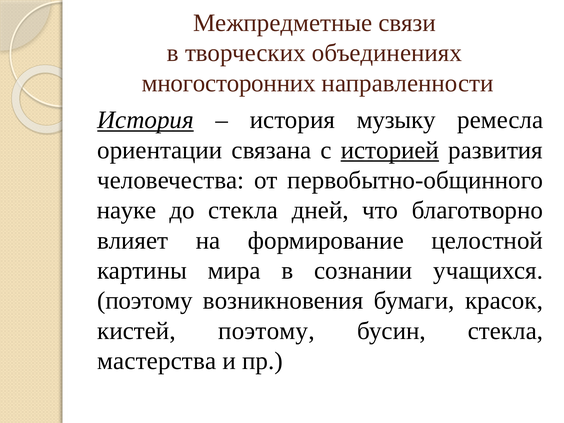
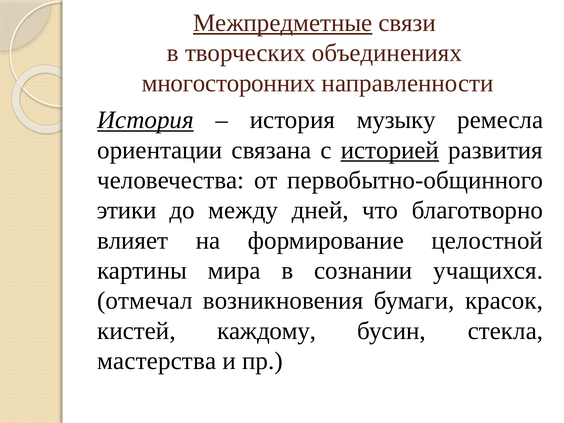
Межпредметные underline: none -> present
науке: науке -> этики
до стекла: стекла -> между
поэтому at (145, 301): поэтому -> отмечал
кистей поэтому: поэтому -> каждому
